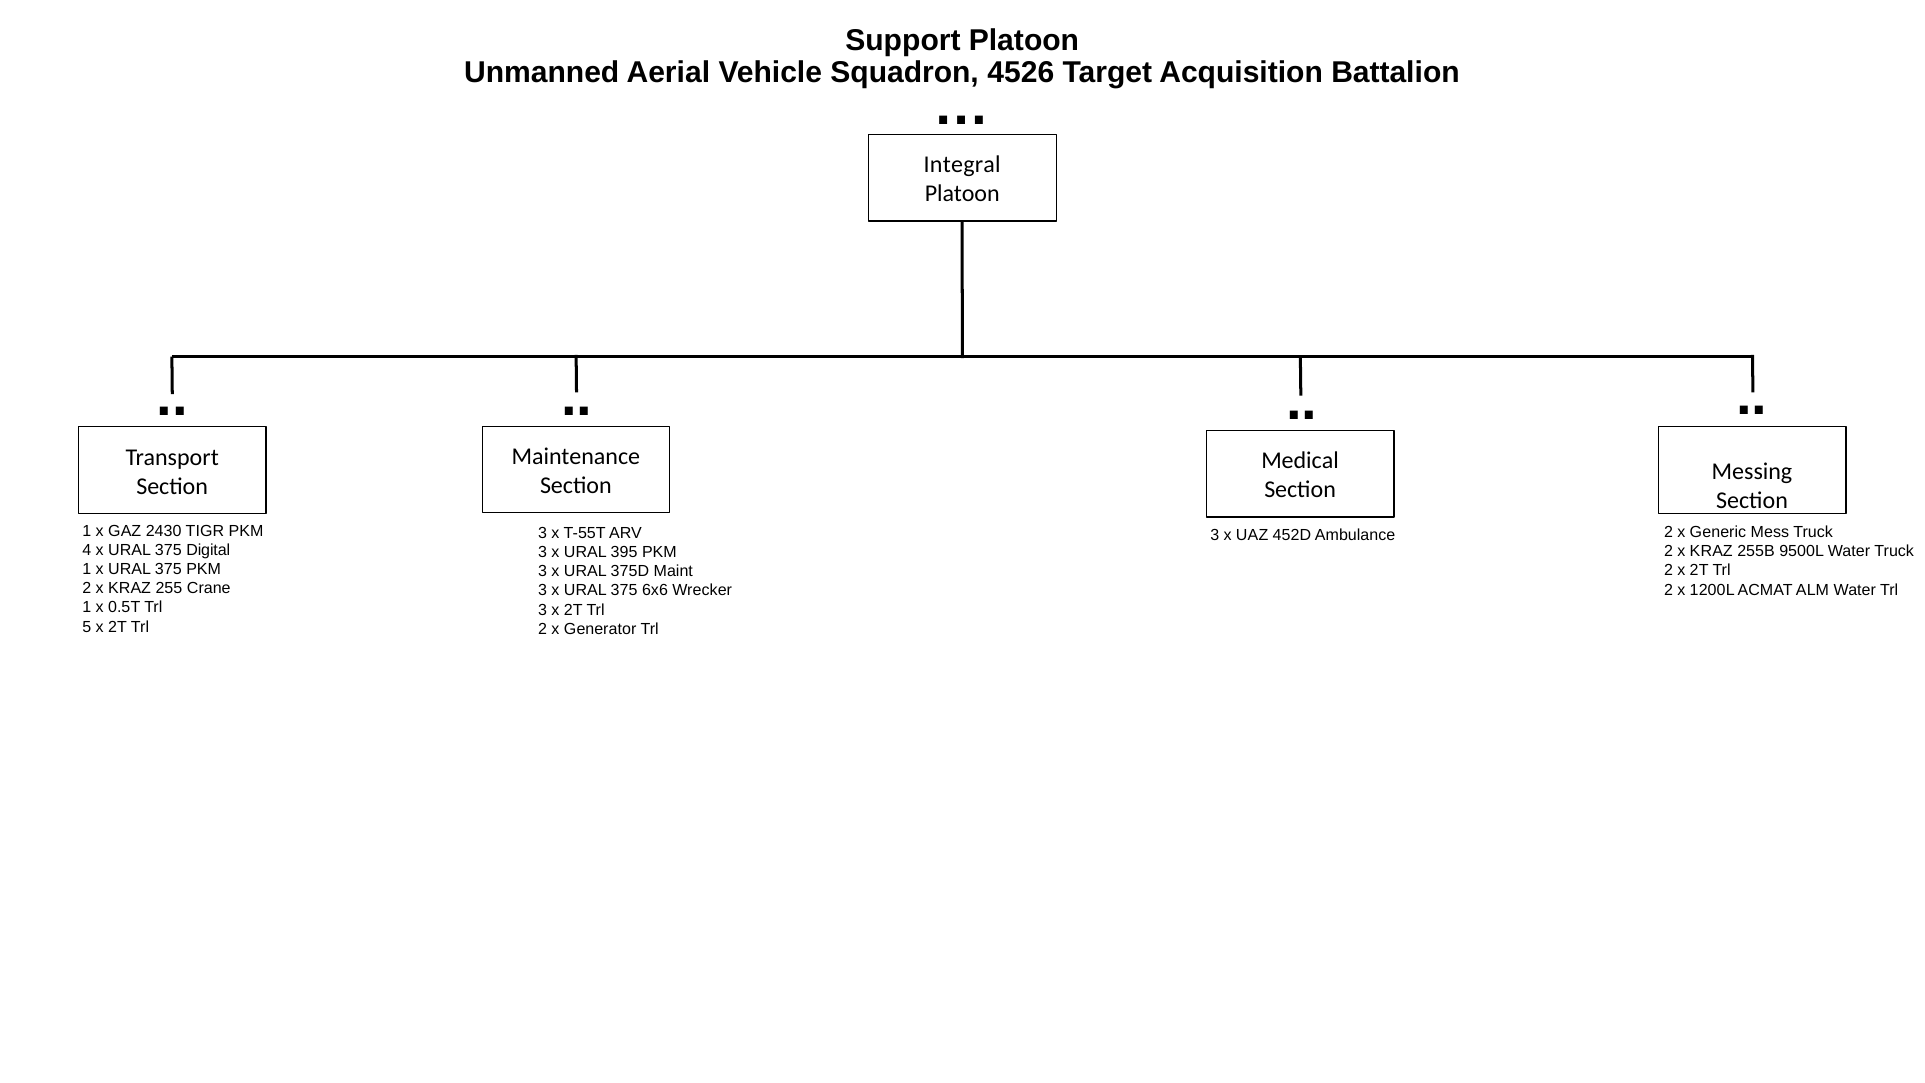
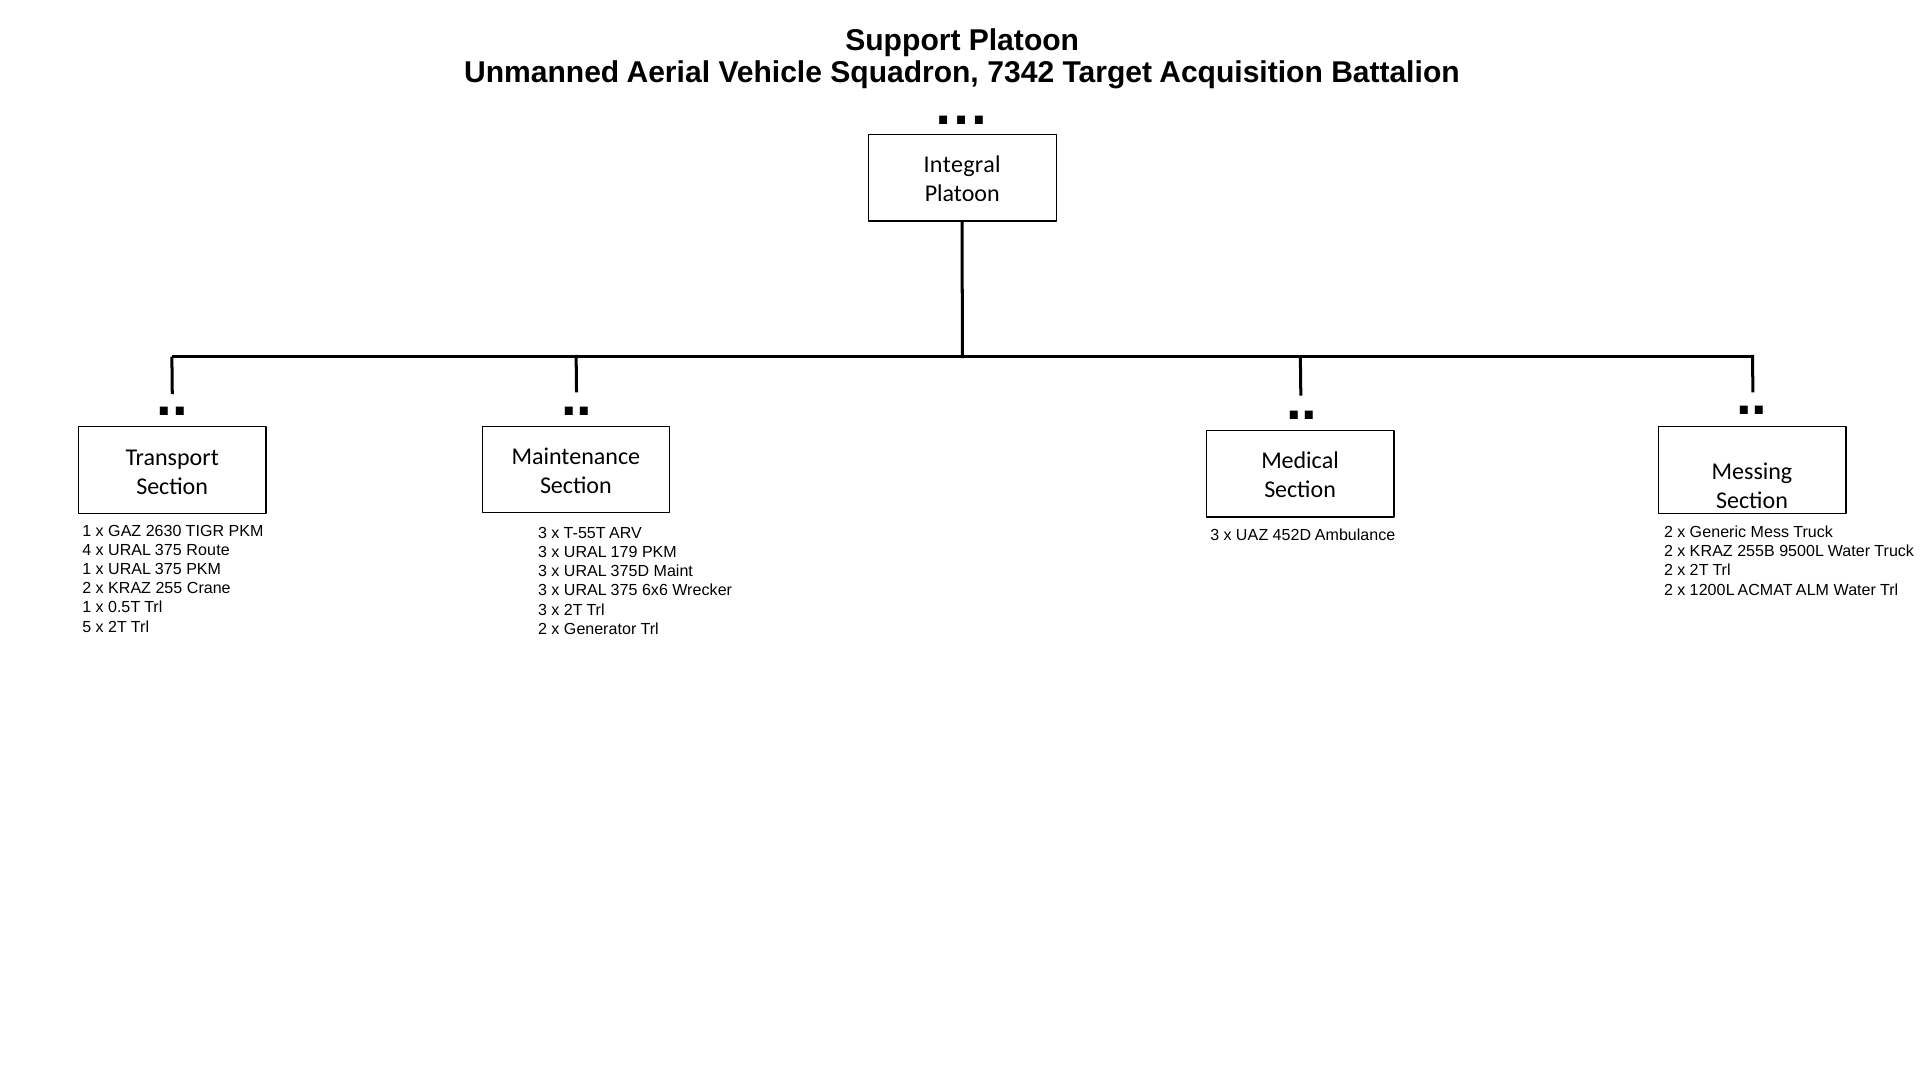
4526: 4526 -> 7342
2430: 2430 -> 2630
Digital: Digital -> Route
395: 395 -> 179
